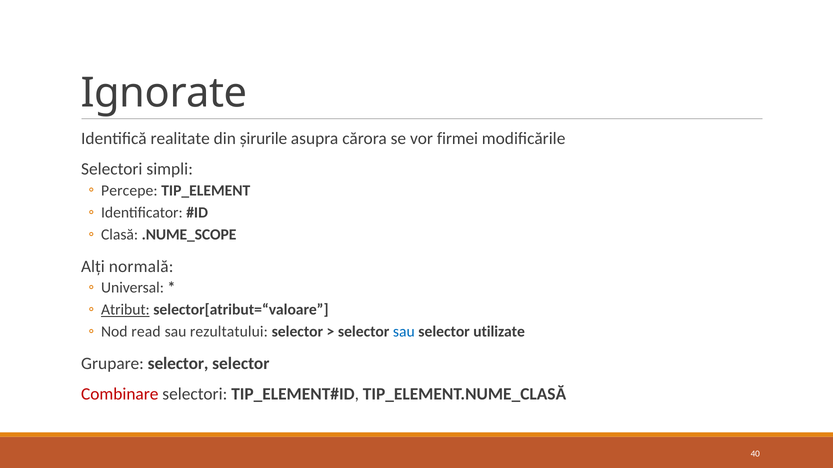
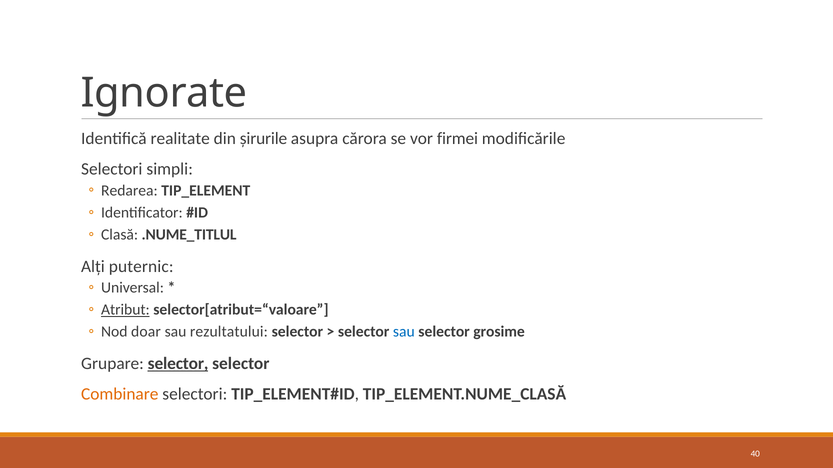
Percepe: Percepe -> Redarea
.NUME_SCOPE: .NUME_SCOPE -> .NUME_TITLUL
normală: normală -> puternic
read: read -> doar
utilizate: utilizate -> grosime
selector at (178, 364) underline: none -> present
Combinare colour: red -> orange
